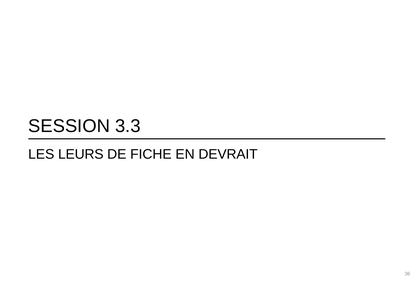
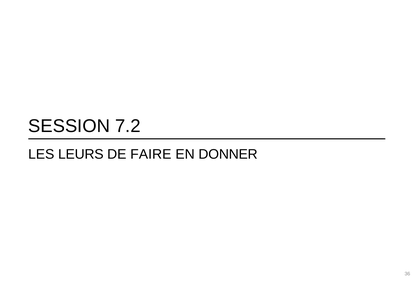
3.3: 3.3 -> 7.2
FICHE: FICHE -> FAIRE
DEVRAIT: DEVRAIT -> DONNER
